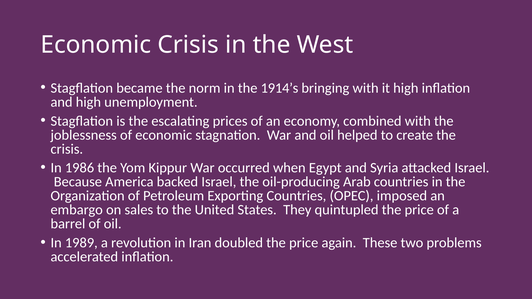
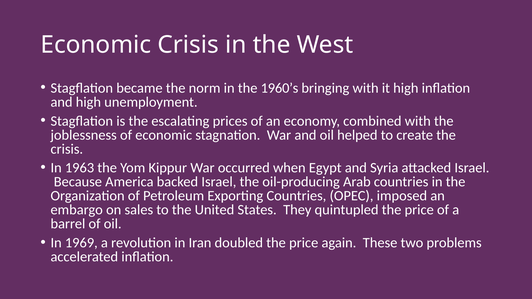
1914’s: 1914’s -> 1960’s
1986: 1986 -> 1963
1989: 1989 -> 1969
